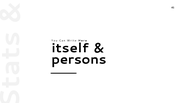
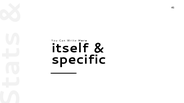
persons: persons -> specific
